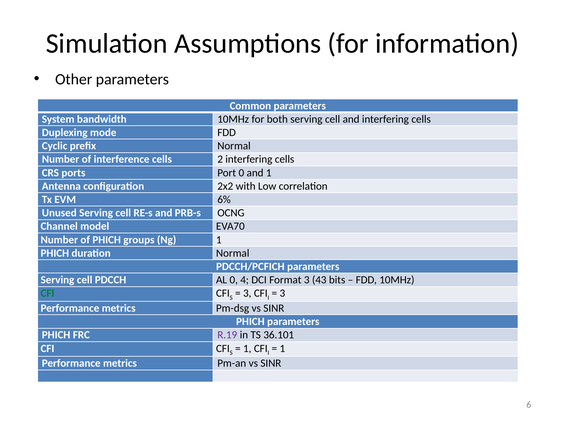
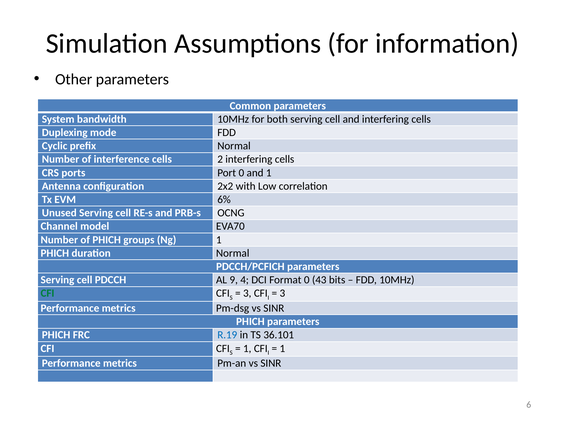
AL 0: 0 -> 9
Format 3: 3 -> 0
R.19 colour: purple -> blue
